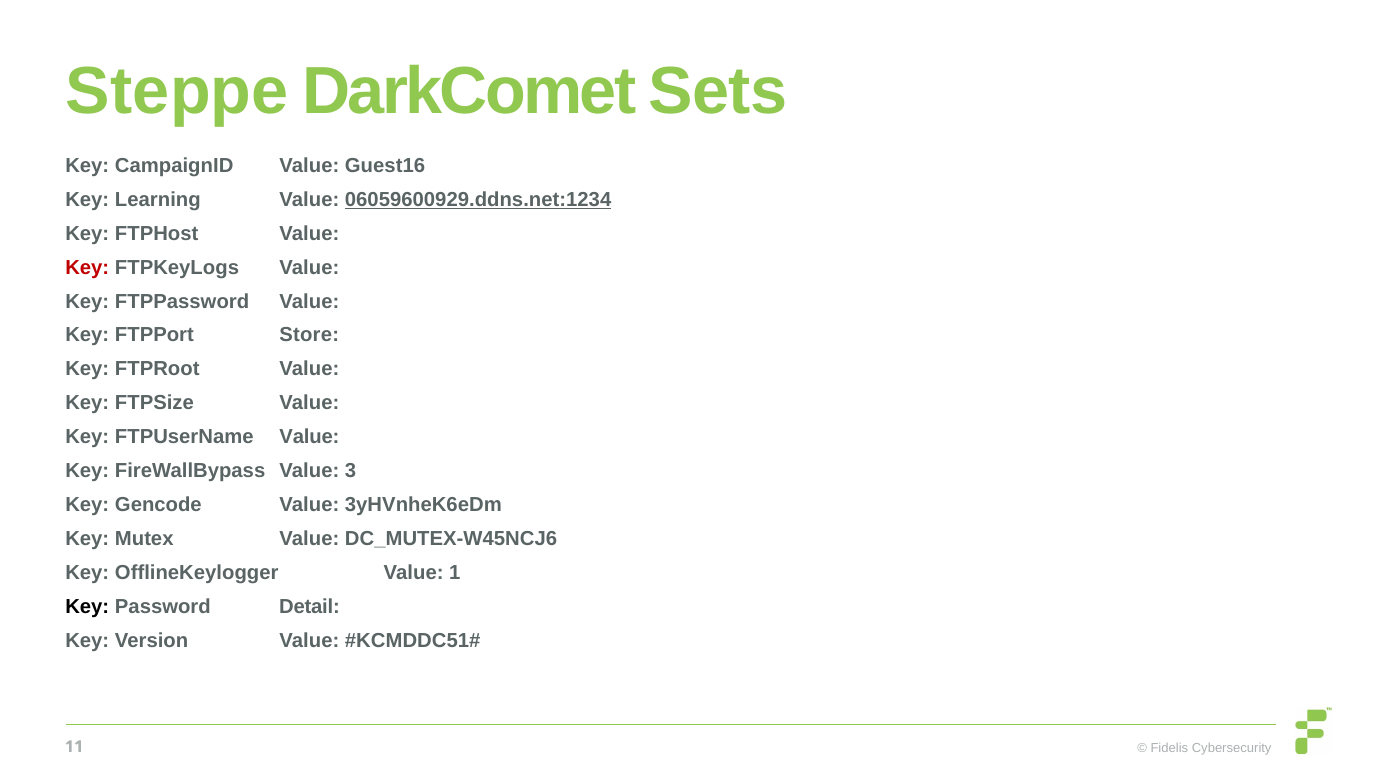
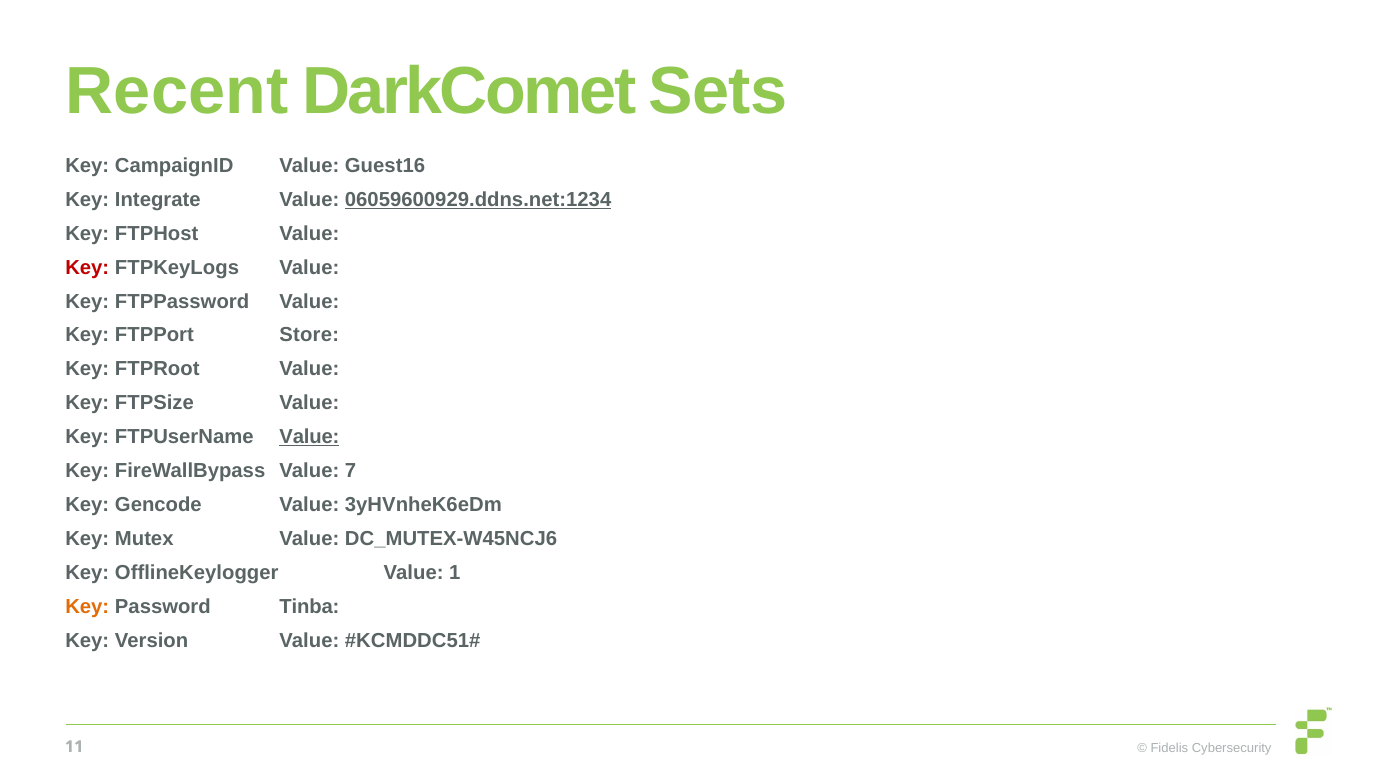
Steppe: Steppe -> Recent
Learning: Learning -> Integrate
Value at (309, 437) underline: none -> present
3: 3 -> 7
Key at (87, 607) colour: black -> orange
Detail: Detail -> Tinba
